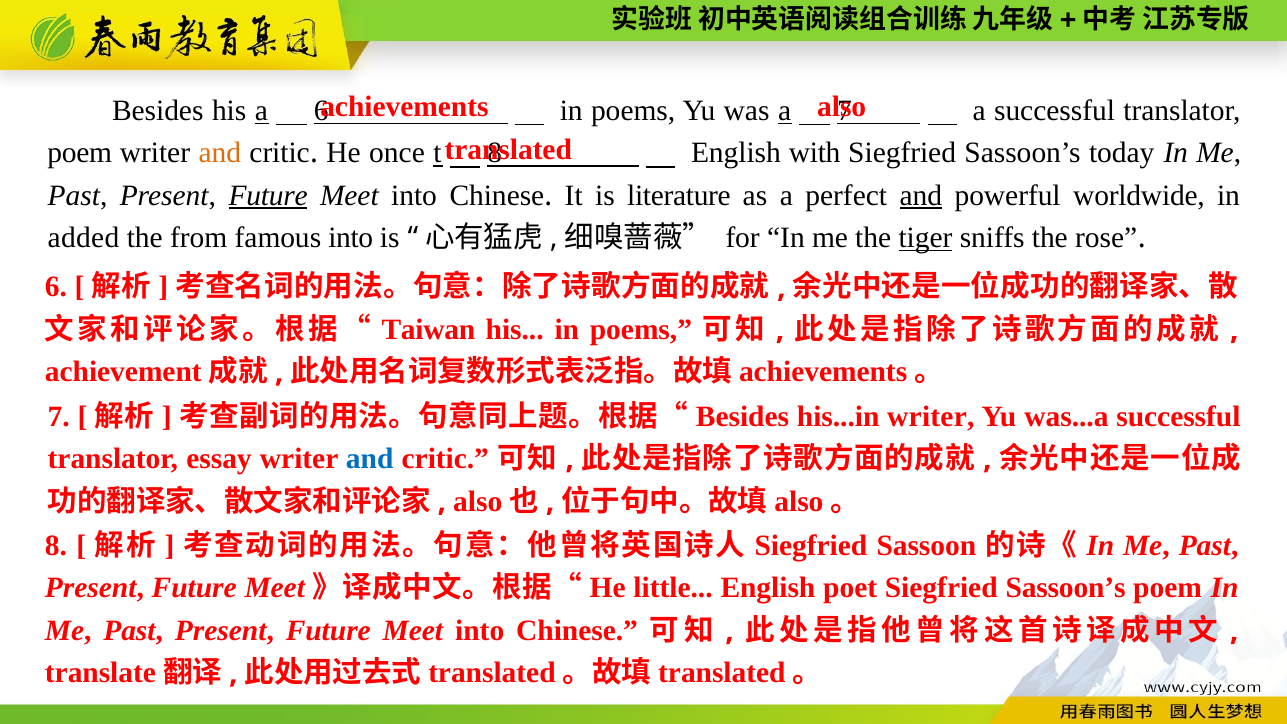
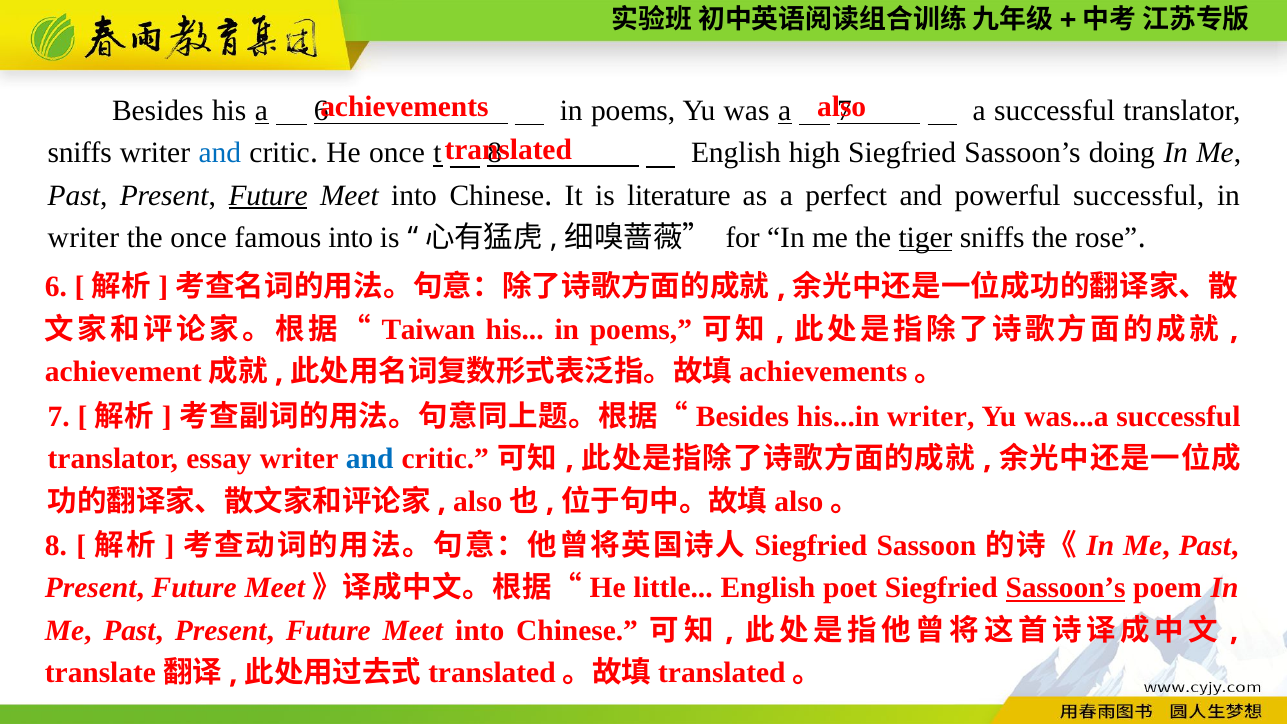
poem at (80, 153): poem -> sniffs
and at (220, 153) colour: orange -> blue
with: with -> high
today: today -> doing
and at (921, 195) underline: present -> none
powerful worldwide: worldwide -> successful
added at (84, 238): added -> writer
the from: from -> once
Sassoon’s at (1066, 588) underline: none -> present
